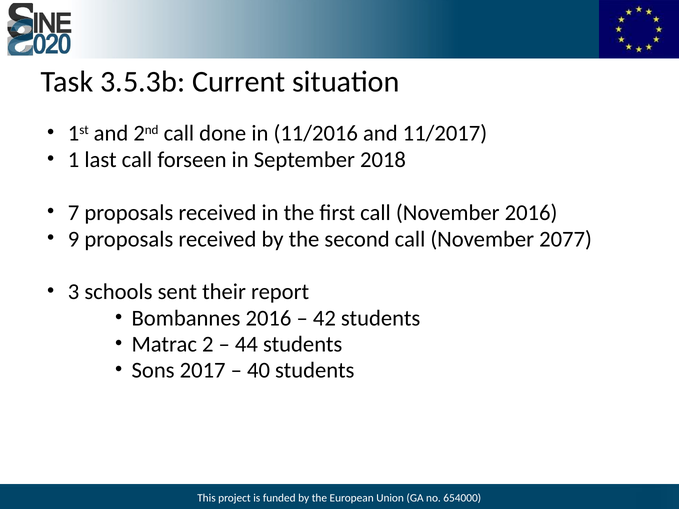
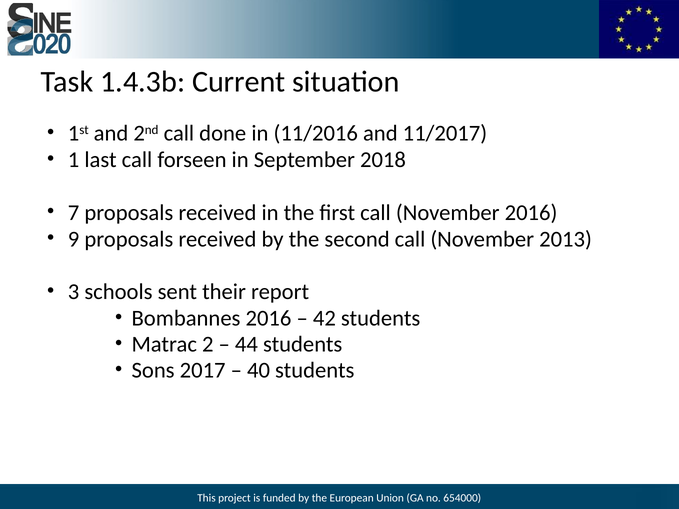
3.5.3b: 3.5.3b -> 1.4.3b
2077: 2077 -> 2013
